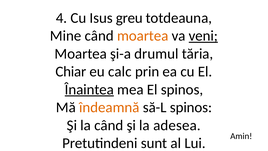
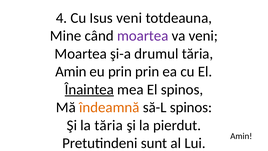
Isus greu: greu -> veni
moartea at (143, 36) colour: orange -> purple
veni at (203, 36) underline: present -> none
Chiar at (71, 72): Chiar -> Amin
eu calc: calc -> prin
la când: când -> tăria
adesea: adesea -> pierdut
